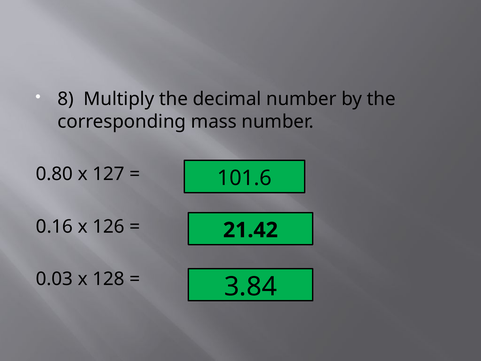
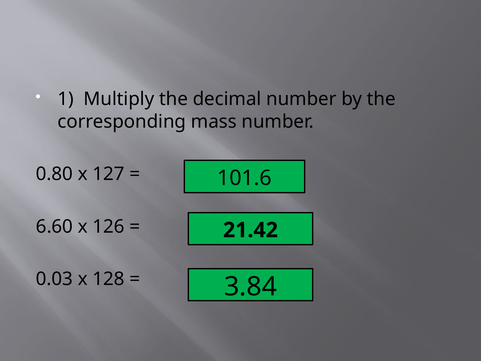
8: 8 -> 1
0.16: 0.16 -> 6.60
